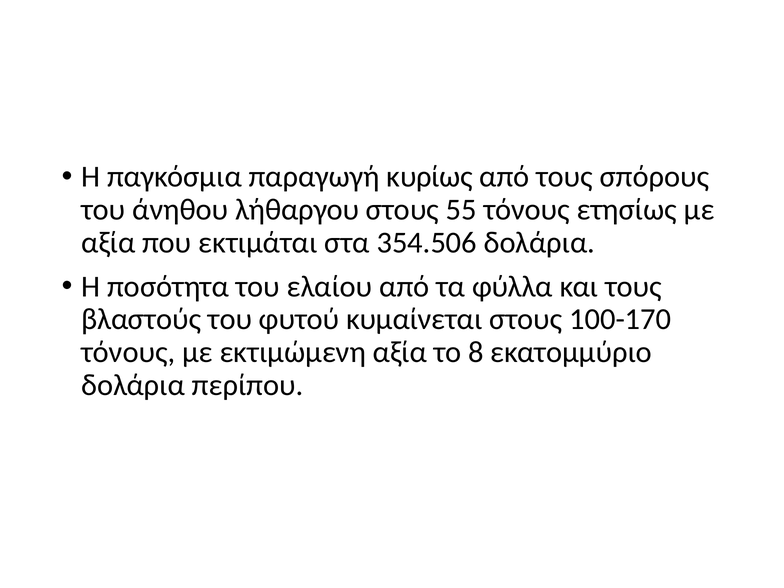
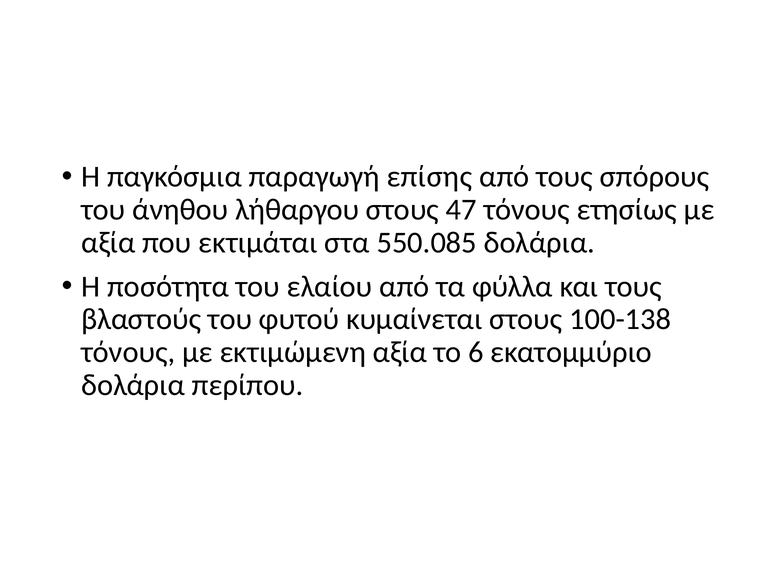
κυρίως: κυρίως -> επίσης
55: 55 -> 47
354.506: 354.506 -> 550.085
100-170: 100-170 -> 100-138
8: 8 -> 6
